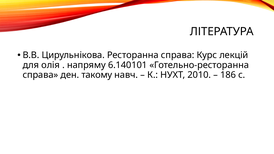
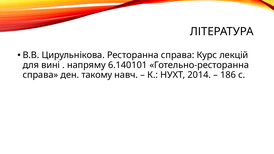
олія: олія -> вині
2010: 2010 -> 2014
